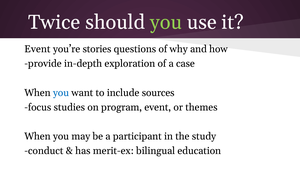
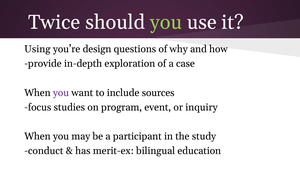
Event at (37, 49): Event -> Using
stories: stories -> design
you at (61, 93) colour: blue -> purple
themes: themes -> inquiry
